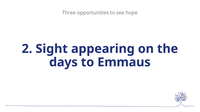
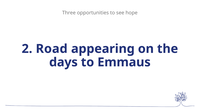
Sight: Sight -> Road
